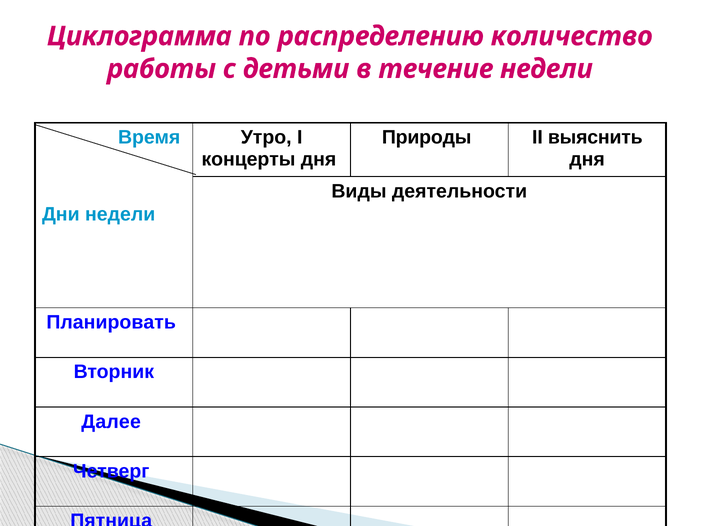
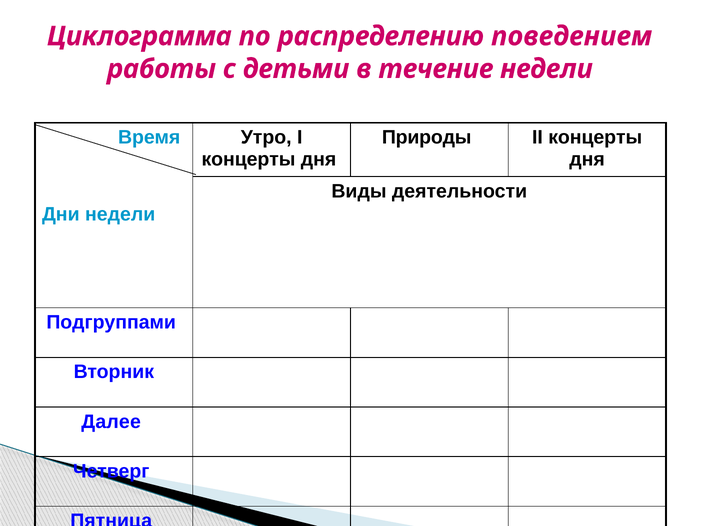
количество: количество -> поведением
II выяснить: выяснить -> концерты
Планировать: Планировать -> Подгруппами
